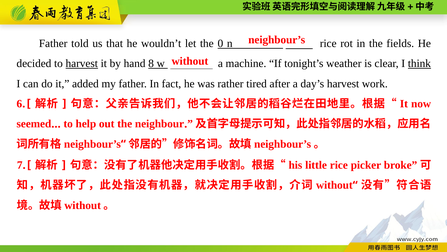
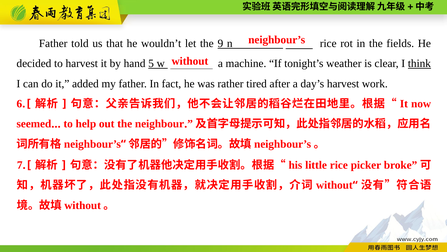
0: 0 -> 9
harvest at (82, 63) underline: present -> none
8: 8 -> 5
